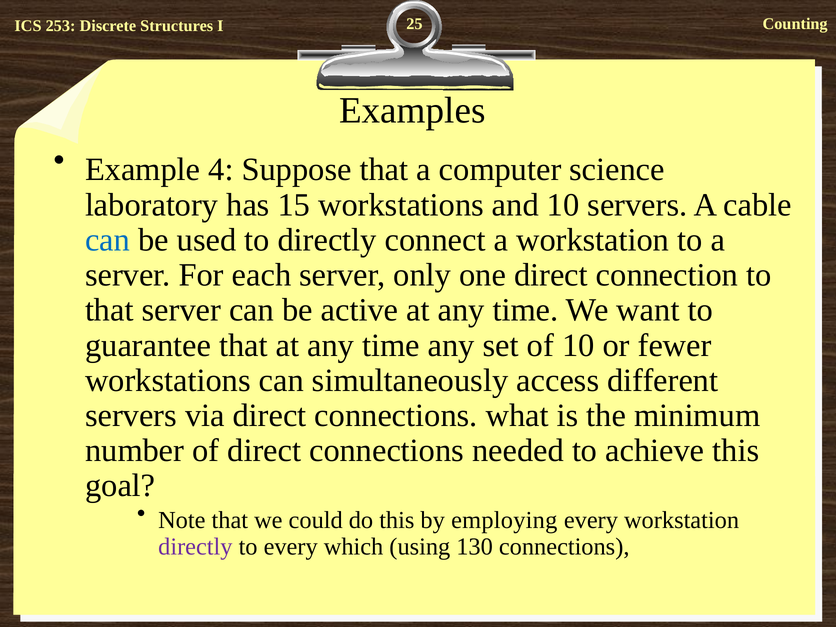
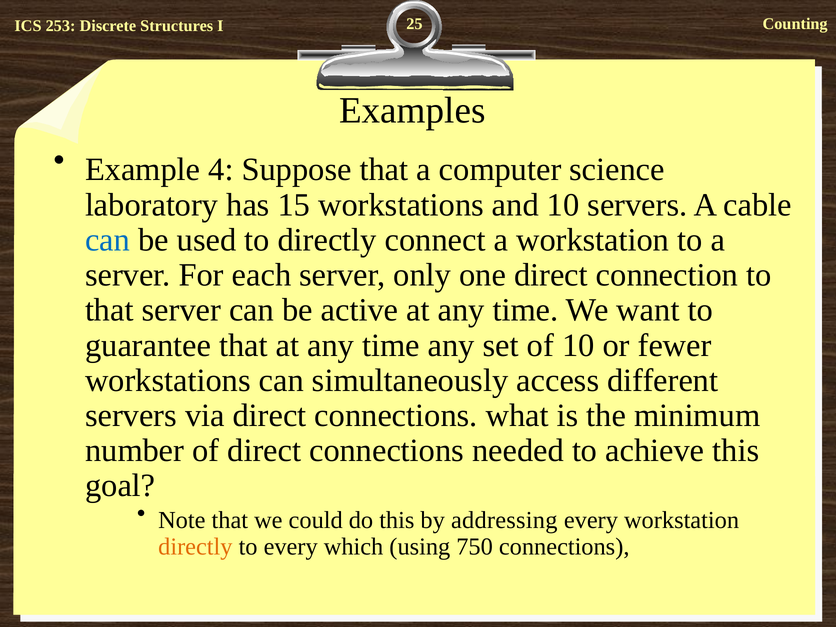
employing: employing -> addressing
directly at (195, 547) colour: purple -> orange
130: 130 -> 750
